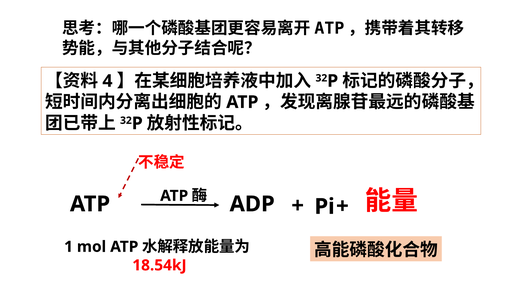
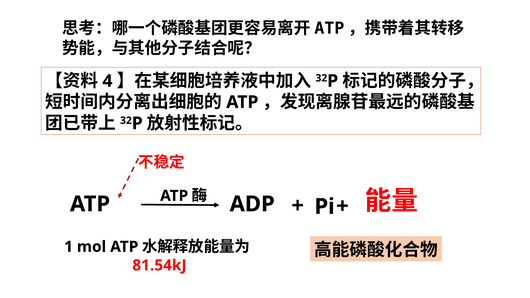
18.54kJ: 18.54kJ -> 81.54kJ
